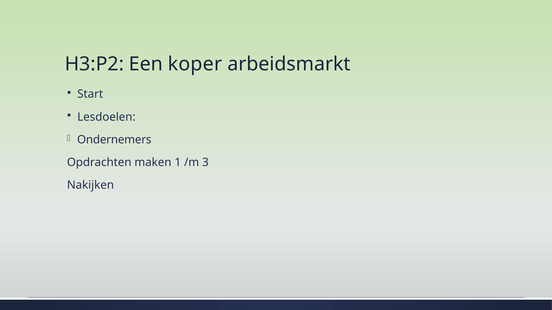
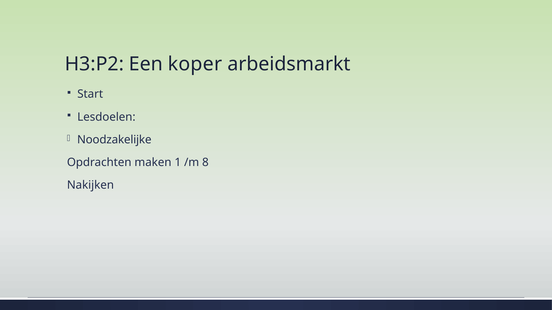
Ondernemers: Ondernemers -> Noodzakelijke
3: 3 -> 8
